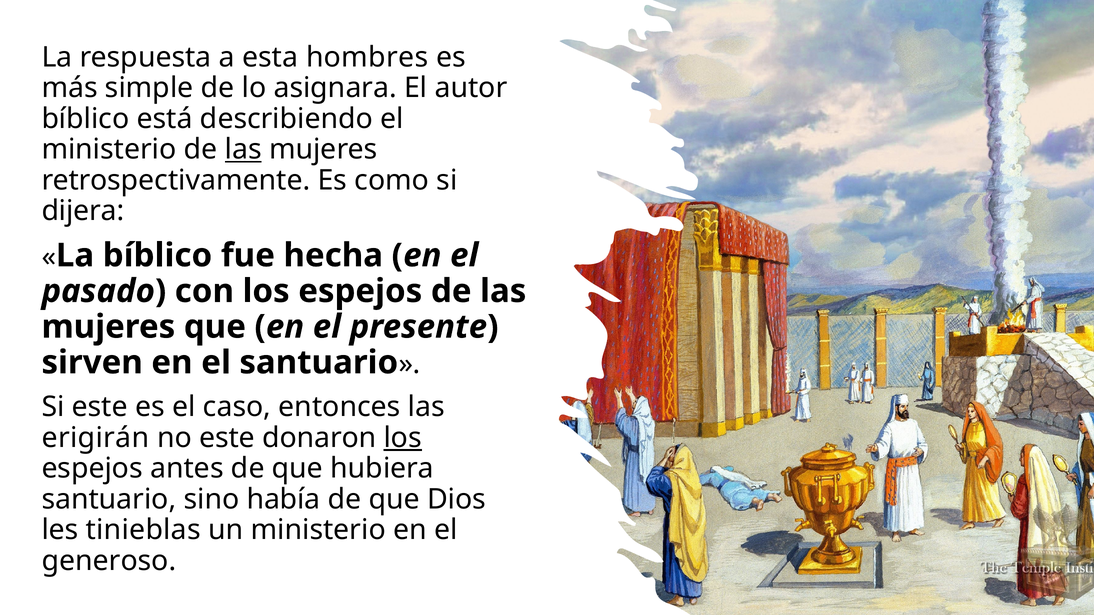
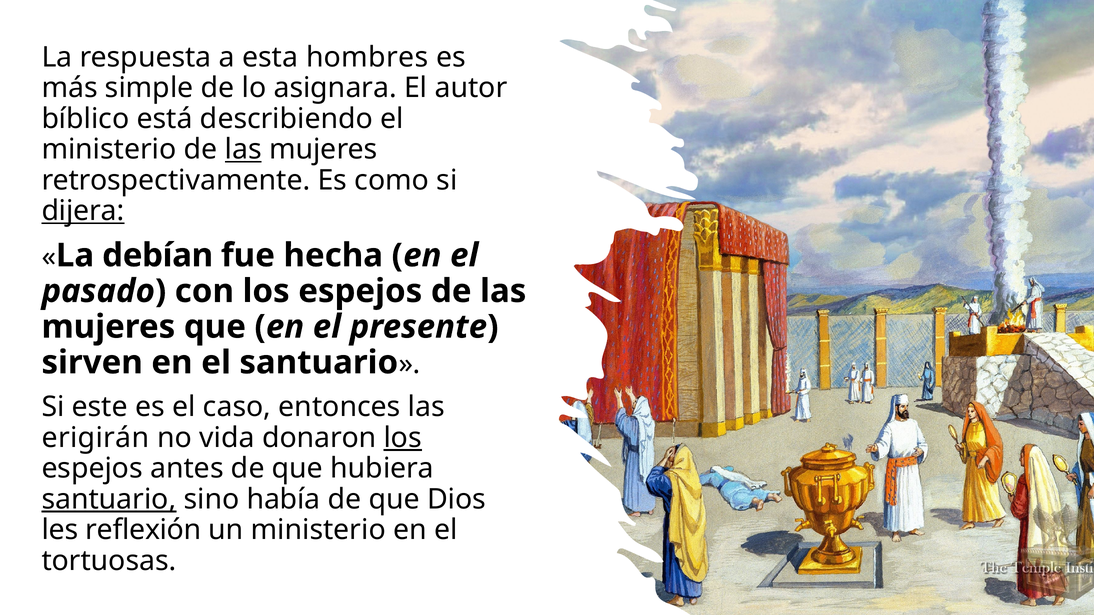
dijera underline: none -> present
La bíblico: bíblico -> debían
no este: este -> vida
santuario at (109, 500) underline: none -> present
tinieblas: tinieblas -> reflexión
generoso: generoso -> tortuosas
